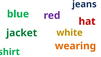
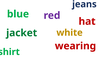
wearing colour: orange -> red
